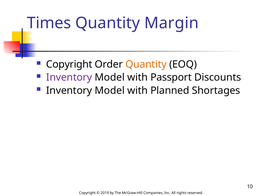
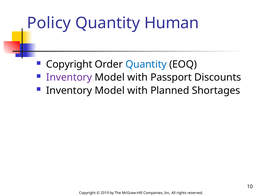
Times: Times -> Policy
Margin: Margin -> Human
Quantity at (146, 64) colour: orange -> blue
